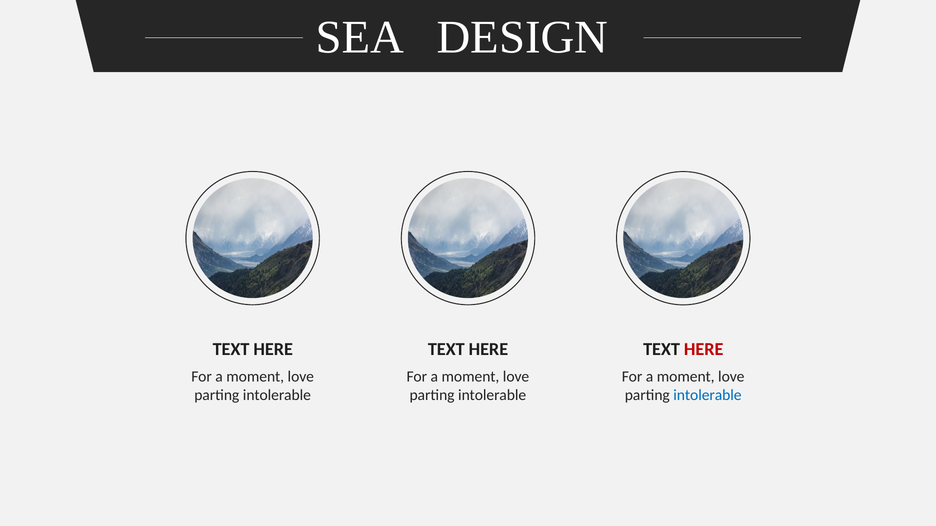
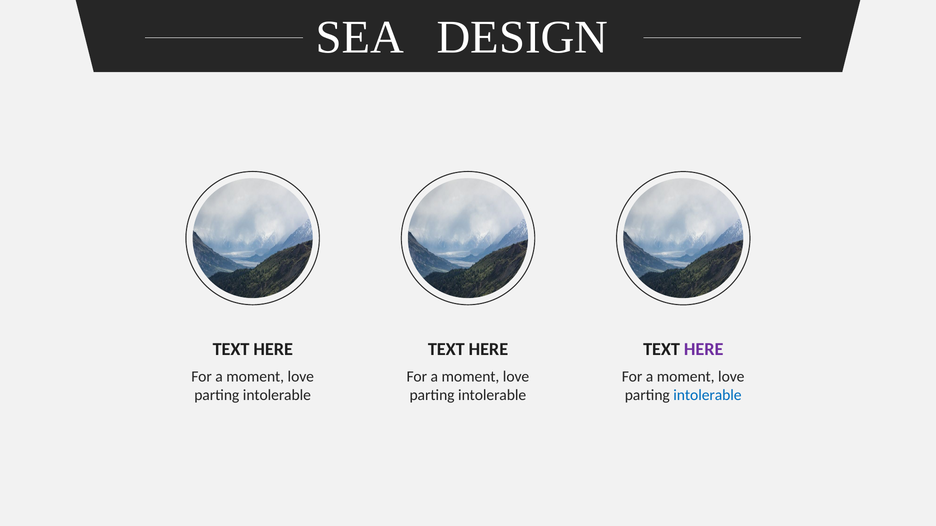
HERE at (704, 349) colour: red -> purple
